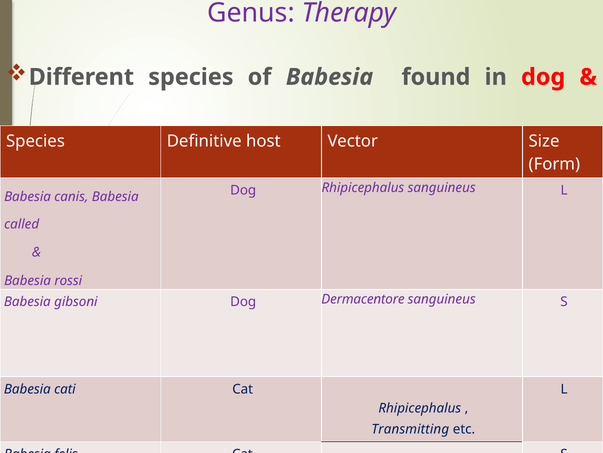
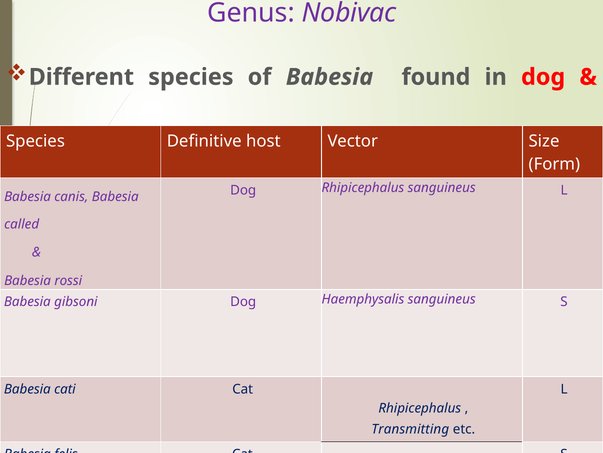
Therapy: Therapy -> Nobivac
Dermacentore: Dermacentore -> Haemphysalis
